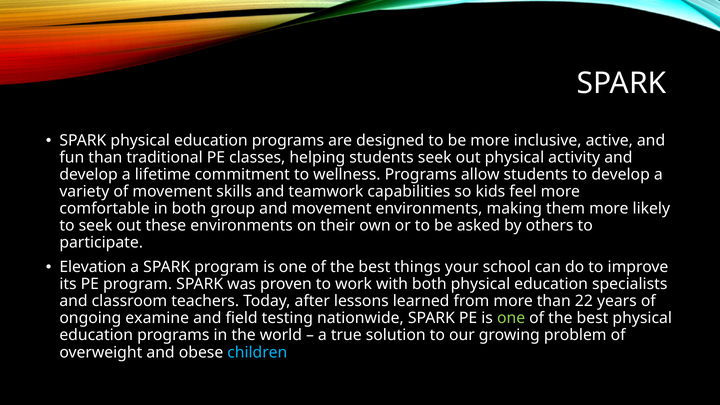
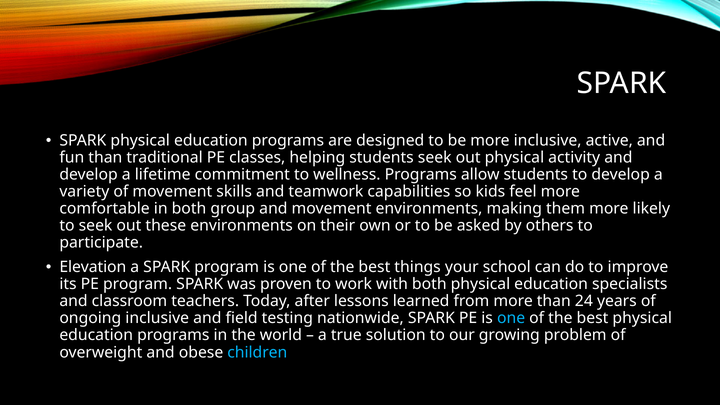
22: 22 -> 24
ongoing examine: examine -> inclusive
one at (511, 318) colour: light green -> light blue
